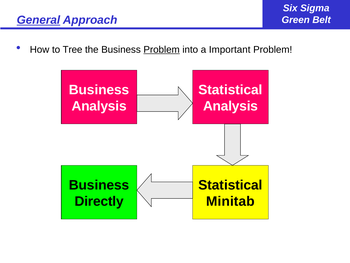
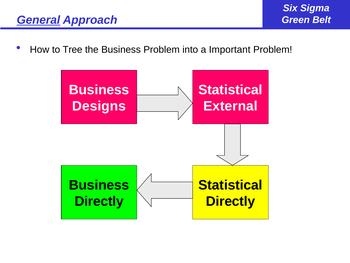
Problem at (162, 49) underline: present -> none
Analysis at (99, 106): Analysis -> Designs
Analysis at (231, 106): Analysis -> External
Minitab at (230, 201): Minitab -> Directly
